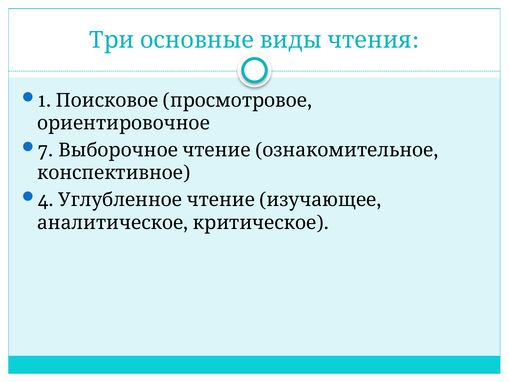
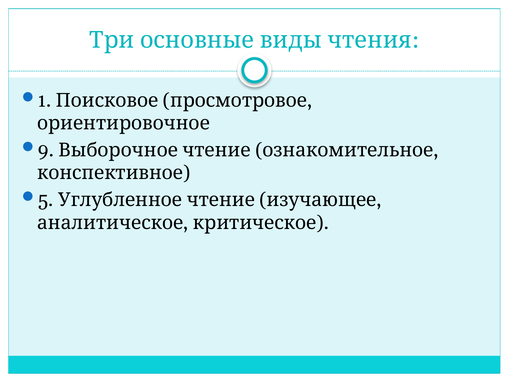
7: 7 -> 9
4: 4 -> 5
